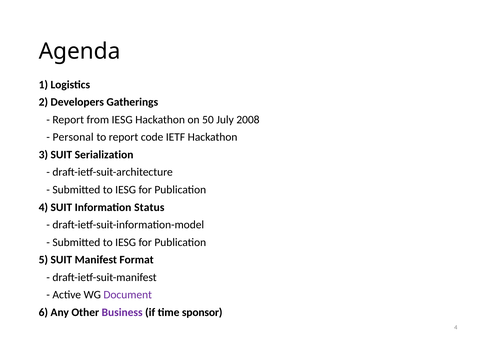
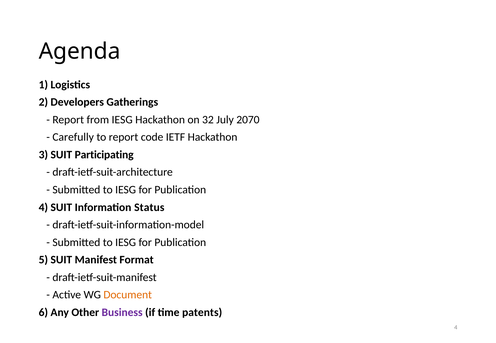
50: 50 -> 32
2008: 2008 -> 2070
Personal: Personal -> Carefully
Serialization: Serialization -> Participating
Document colour: purple -> orange
sponsor: sponsor -> patents
